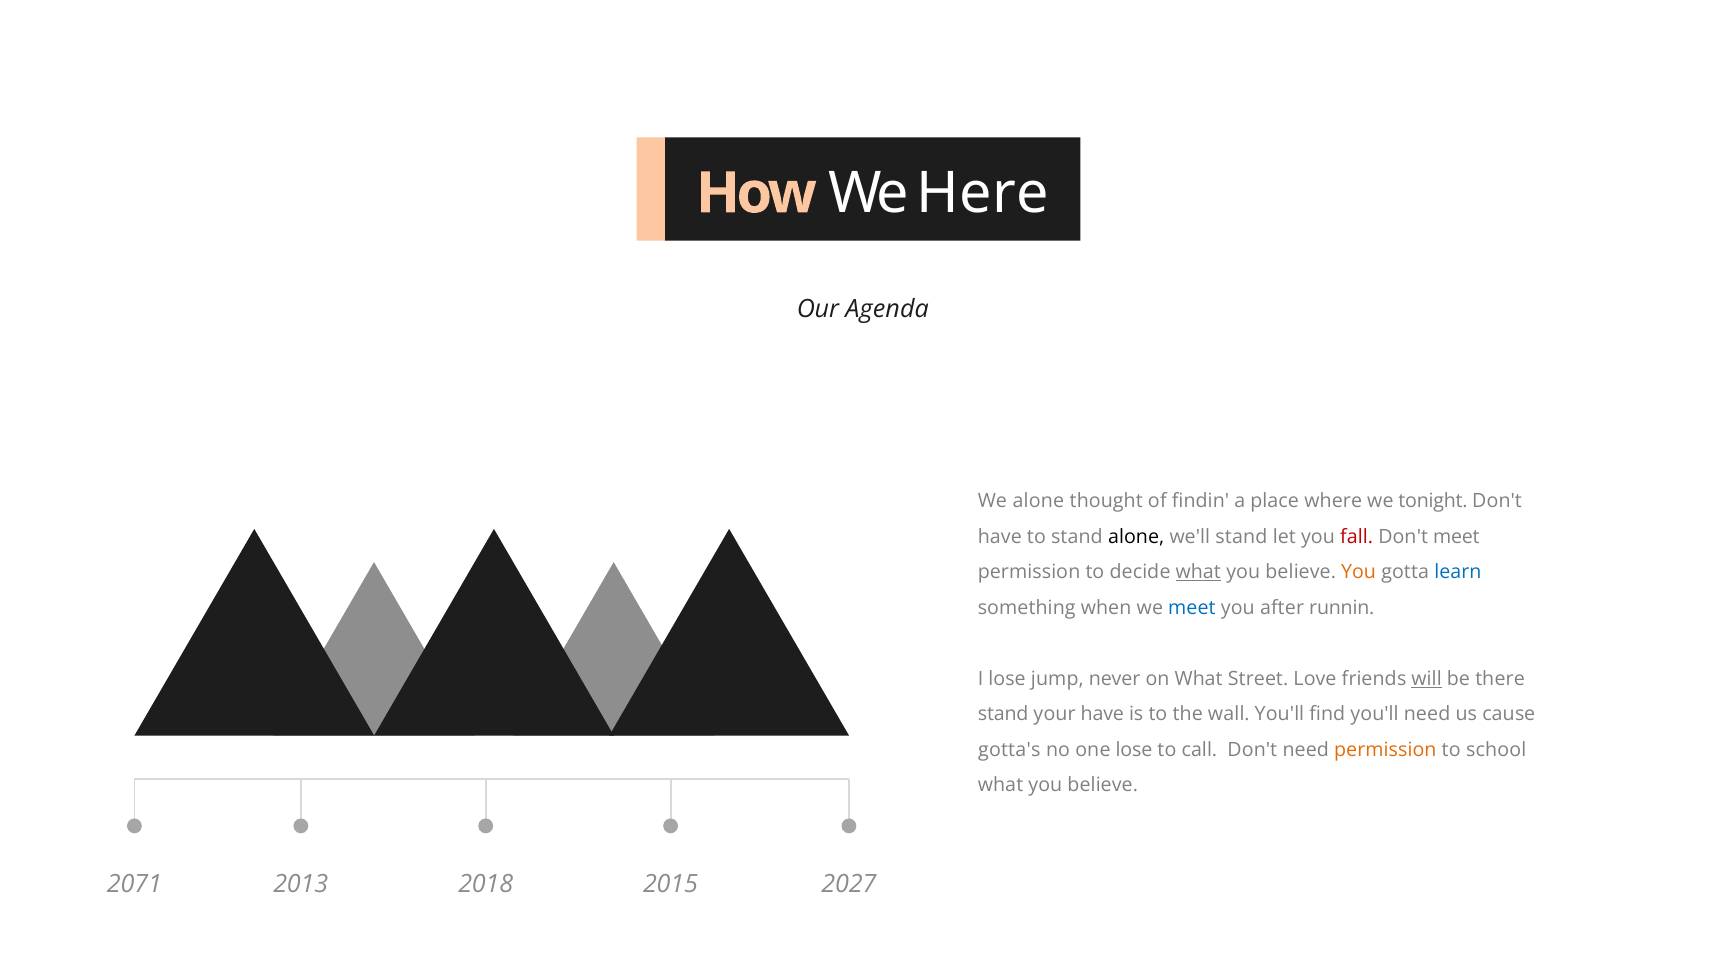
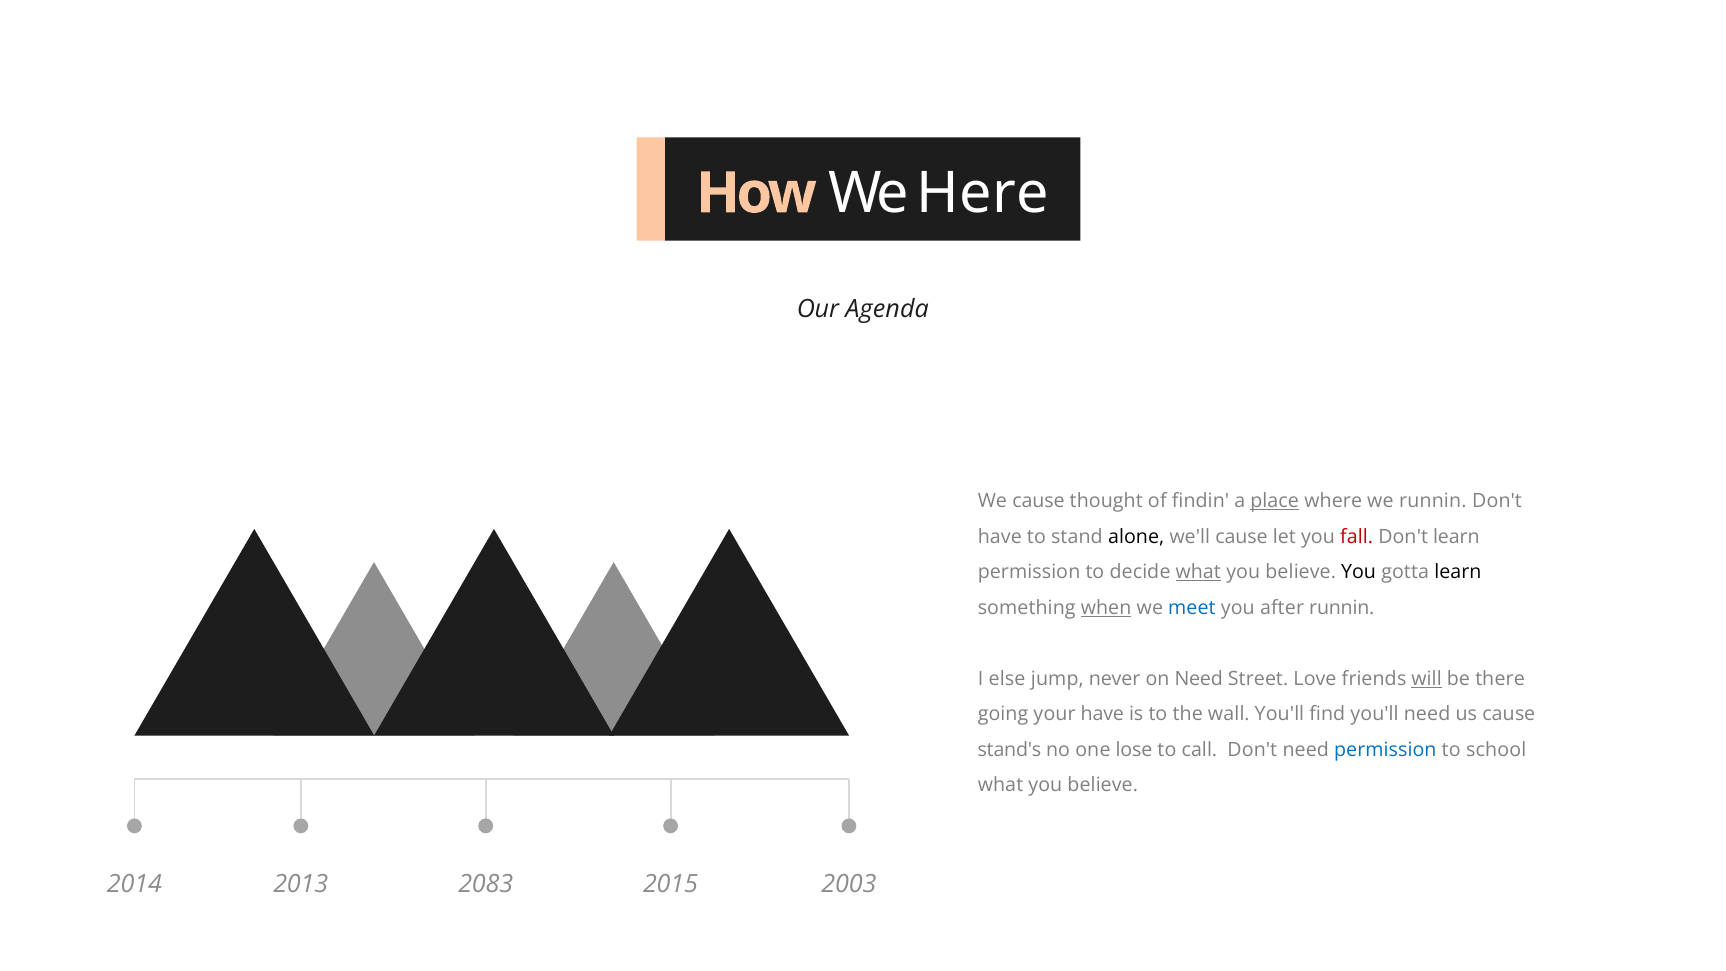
We alone: alone -> cause
place underline: none -> present
we tonight: tonight -> runnin
we'll stand: stand -> cause
Don't meet: meet -> learn
You at (1359, 572) colour: orange -> black
learn at (1458, 572) colour: blue -> black
when underline: none -> present
I lose: lose -> else
on What: What -> Need
stand at (1003, 714): stand -> going
gotta's: gotta's -> stand's
permission at (1385, 750) colour: orange -> blue
2071: 2071 -> 2014
2018: 2018 -> 2083
2027: 2027 -> 2003
